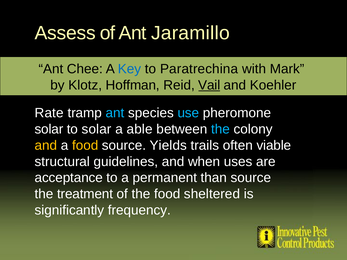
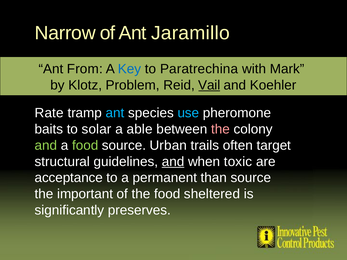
Assess: Assess -> Narrow
Chee: Chee -> From
Hoffman: Hoffman -> Problem
solar at (49, 129): solar -> baits
the at (221, 129) colour: light blue -> pink
and at (46, 146) colour: yellow -> light green
food at (85, 146) colour: yellow -> light green
Yields: Yields -> Urban
viable: viable -> target
and at (173, 162) underline: none -> present
uses: uses -> toxic
treatment: treatment -> important
frequency: frequency -> preserves
